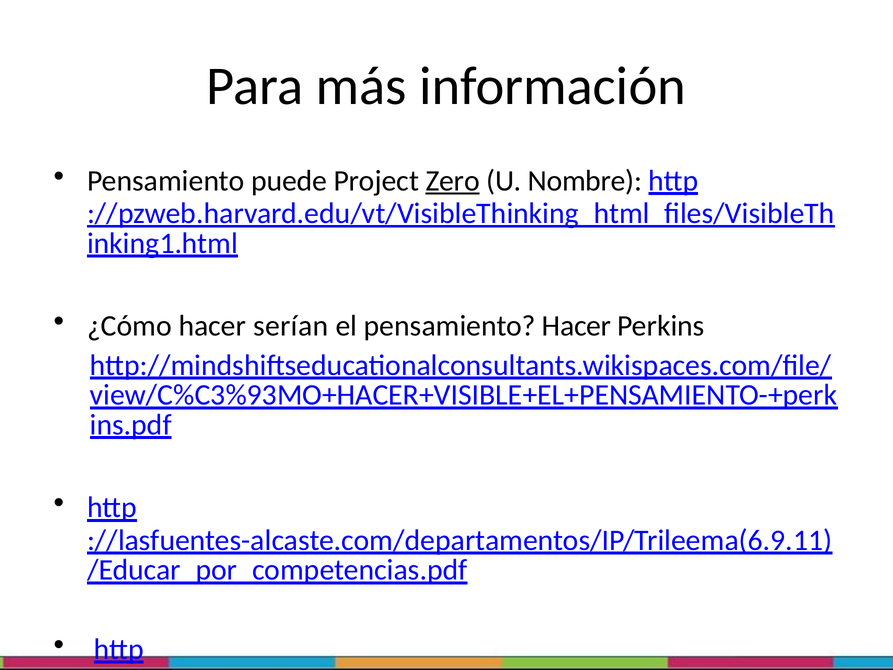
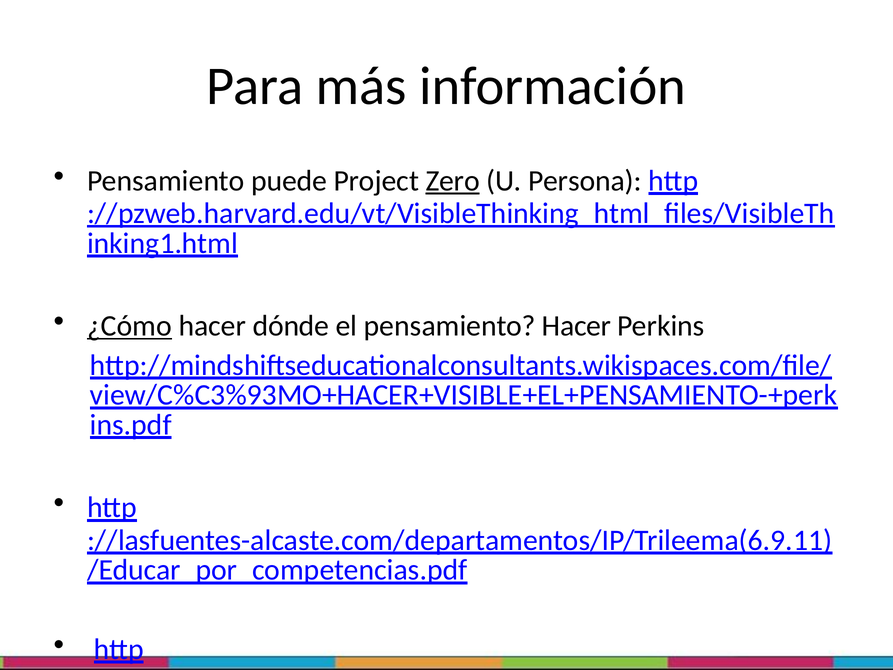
Nombre: Nombre -> Persona
¿Cómo underline: none -> present
serían: serían -> dónde
